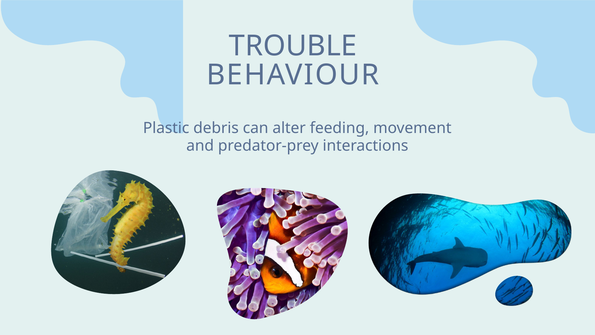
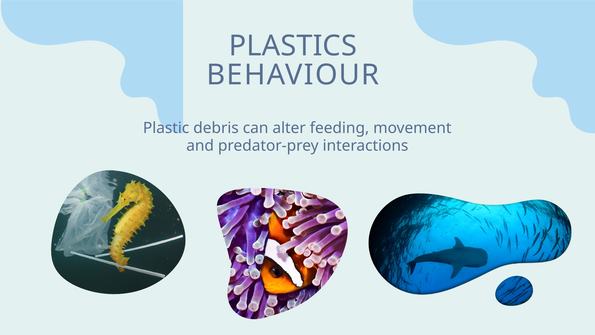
TROUBLE: TROUBLE -> PLASTICS
